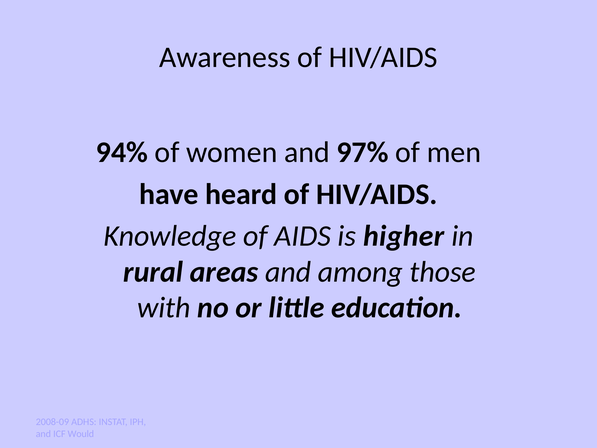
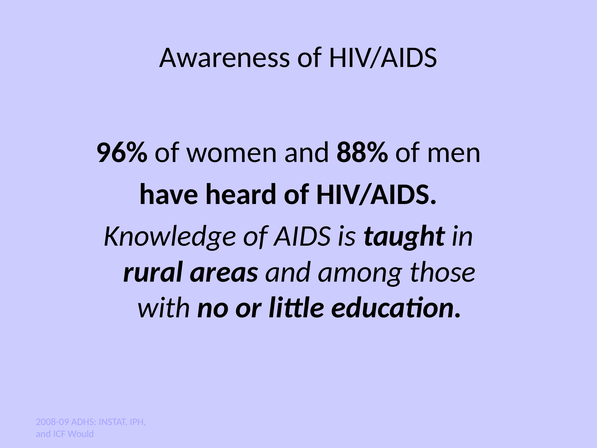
94%: 94% -> 96%
97%: 97% -> 88%
higher: higher -> taught
